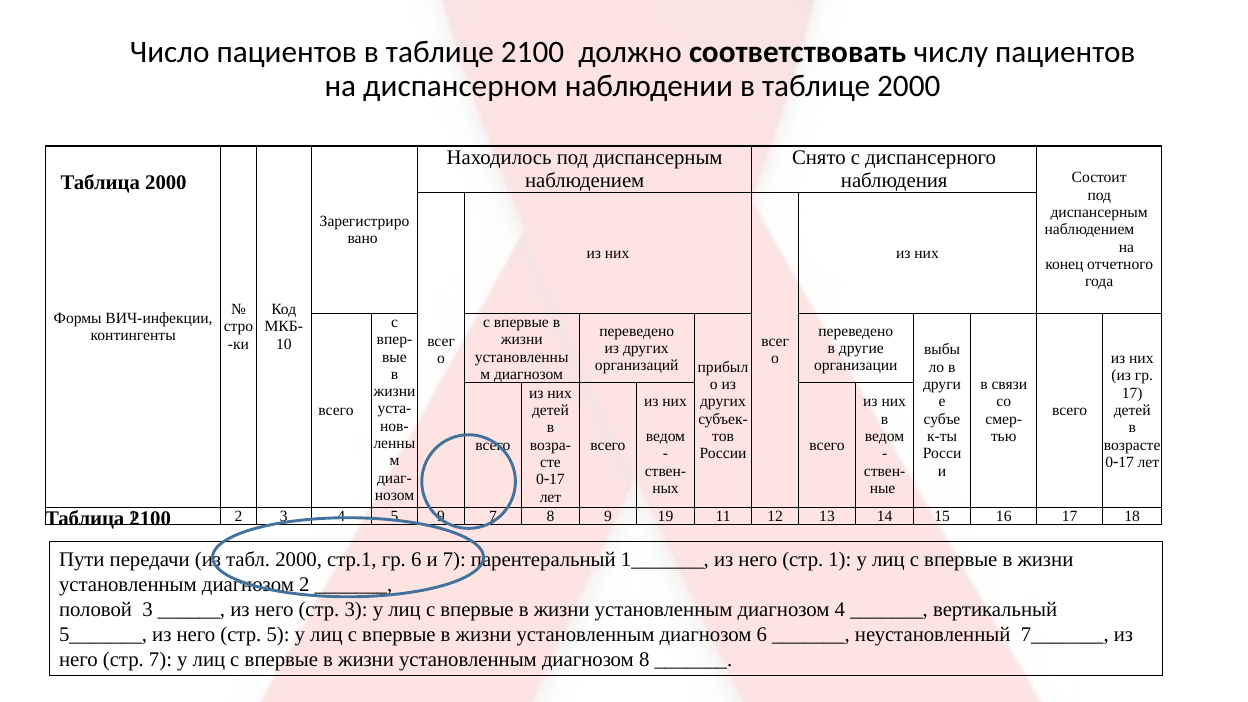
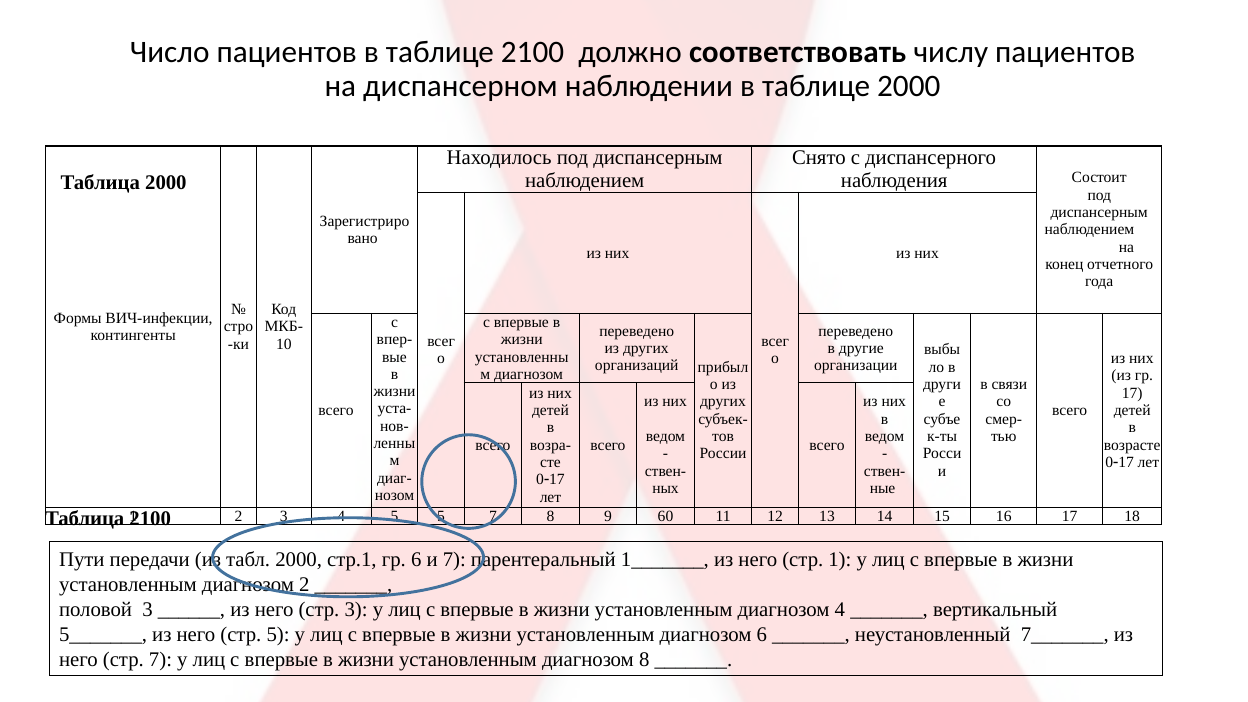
5 9: 9 -> 5
19: 19 -> 60
